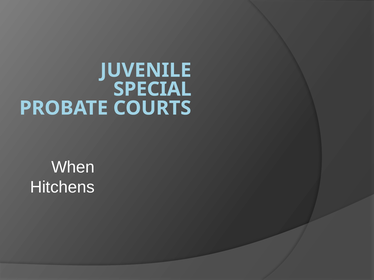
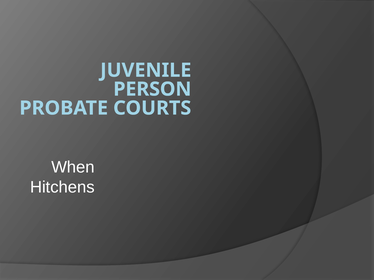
SPECIAL: SPECIAL -> PERSON
